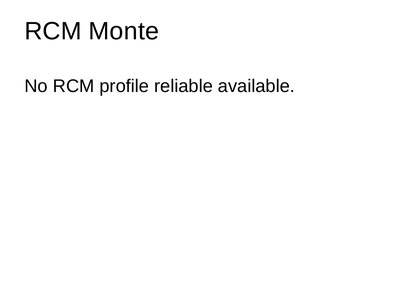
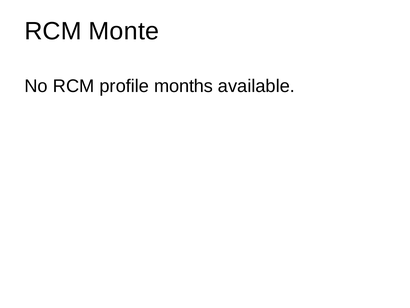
reliable: reliable -> months
